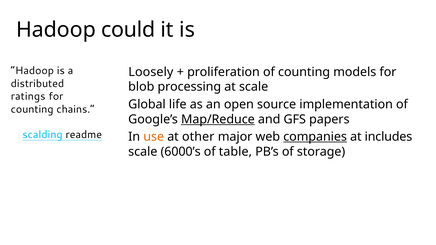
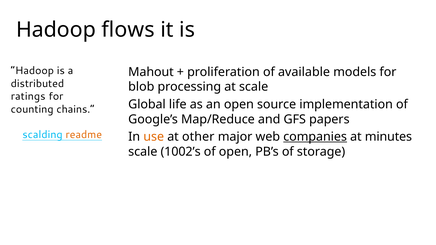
could: could -> flows
Loosely: Loosely -> Mahout
of counting: counting -> available
Map/Reduce underline: present -> none
readme colour: black -> orange
includes: includes -> minutes
6000’s: 6000’s -> 1002’s
of table: table -> open
